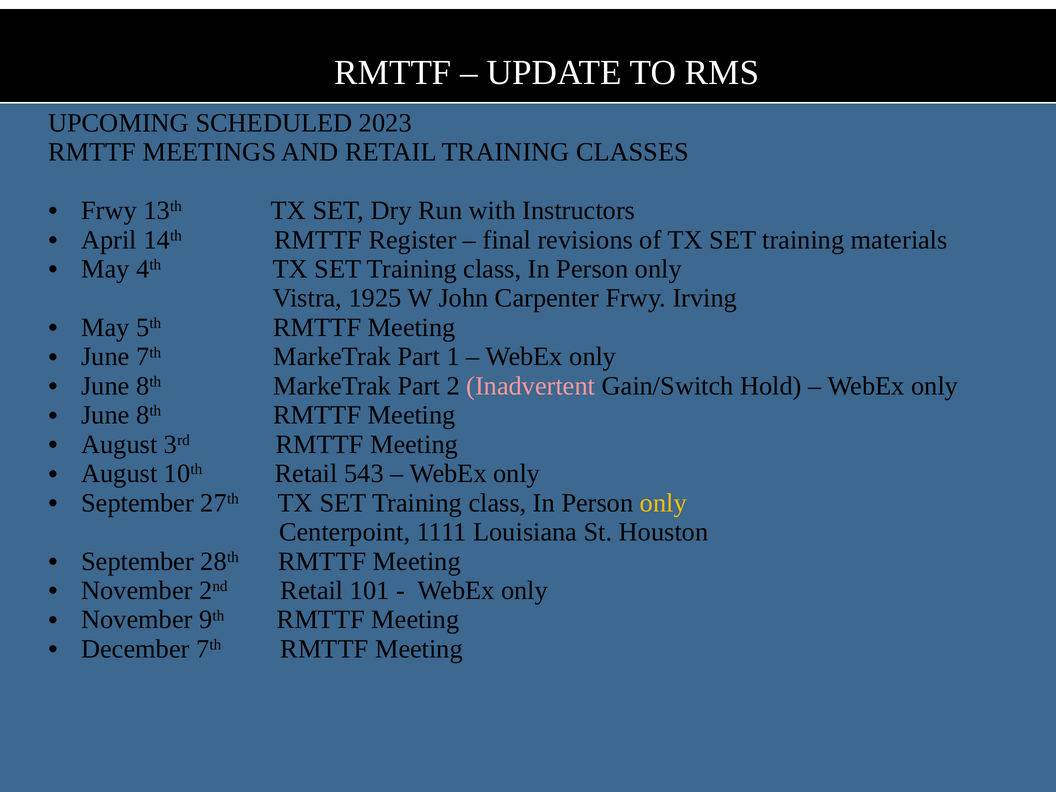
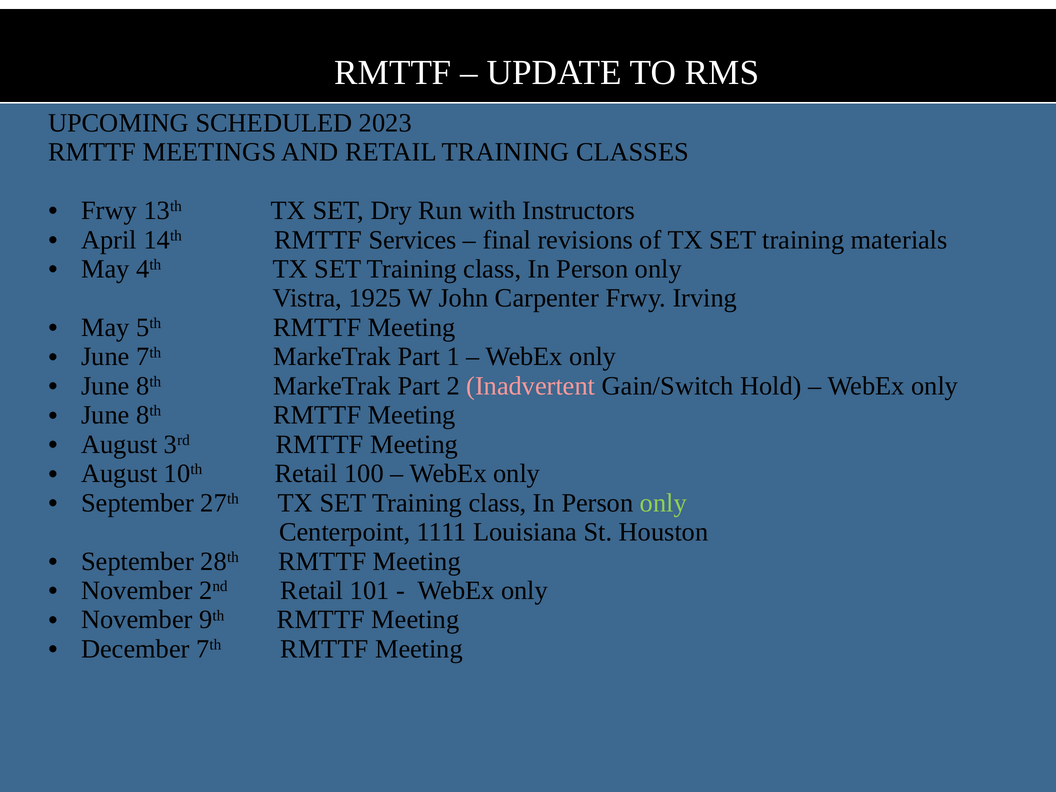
Register: Register -> Services
543: 543 -> 100
only at (663, 503) colour: yellow -> light green
